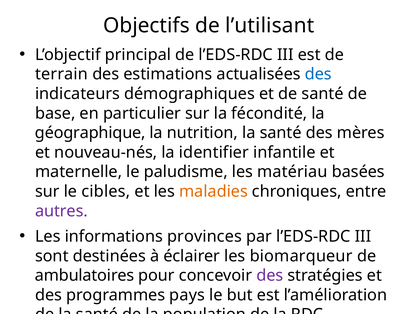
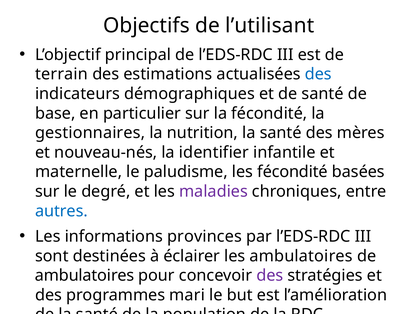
géographique: géographique -> gestionnaires
les matériau: matériau -> fécondité
cibles: cibles -> degré
maladies colour: orange -> purple
autres colour: purple -> blue
les biomarqueur: biomarqueur -> ambulatoires
pays: pays -> mari
